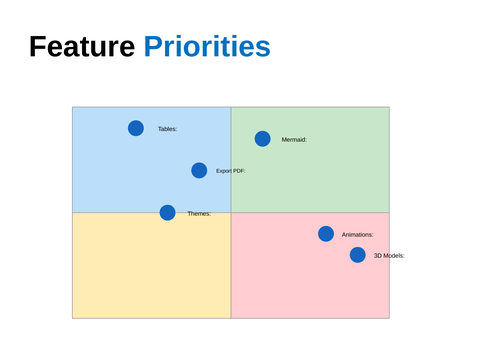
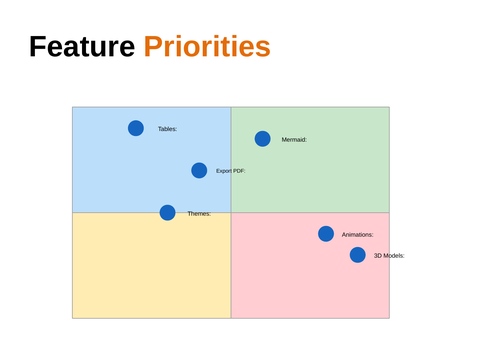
Priorities colour: blue -> orange
